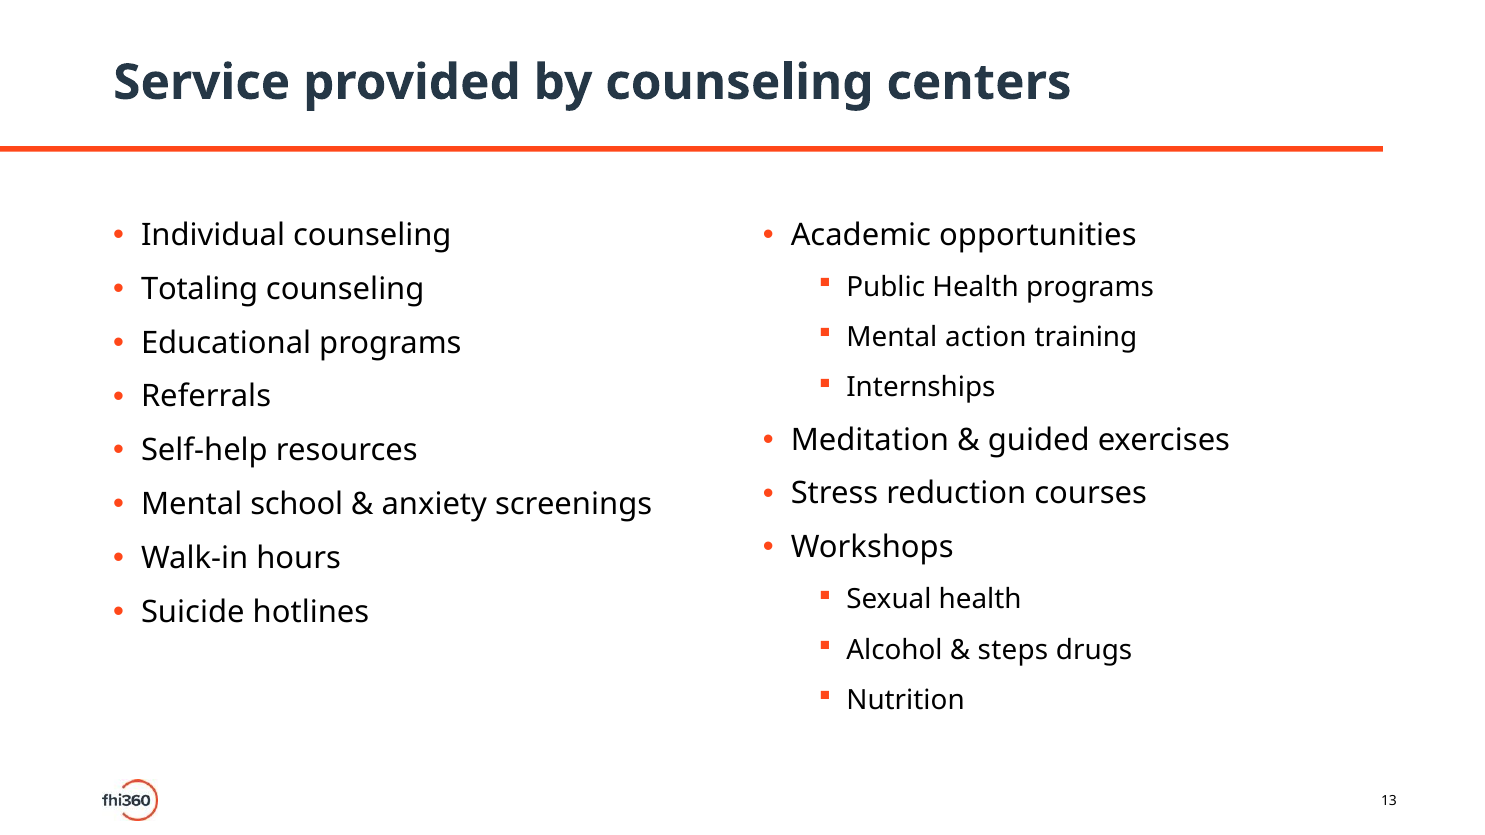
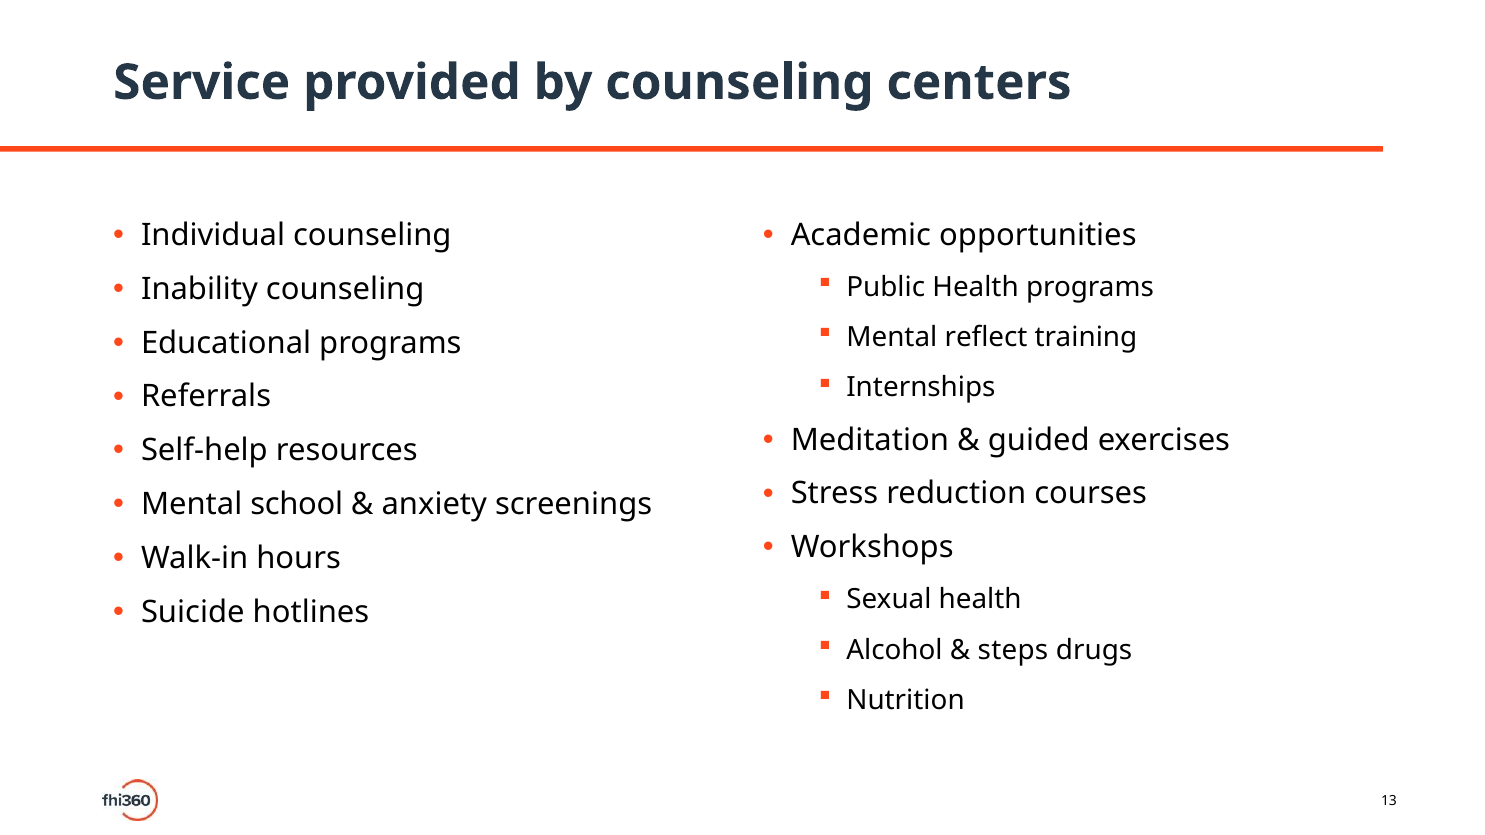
Totaling: Totaling -> Inability
action: action -> reflect
